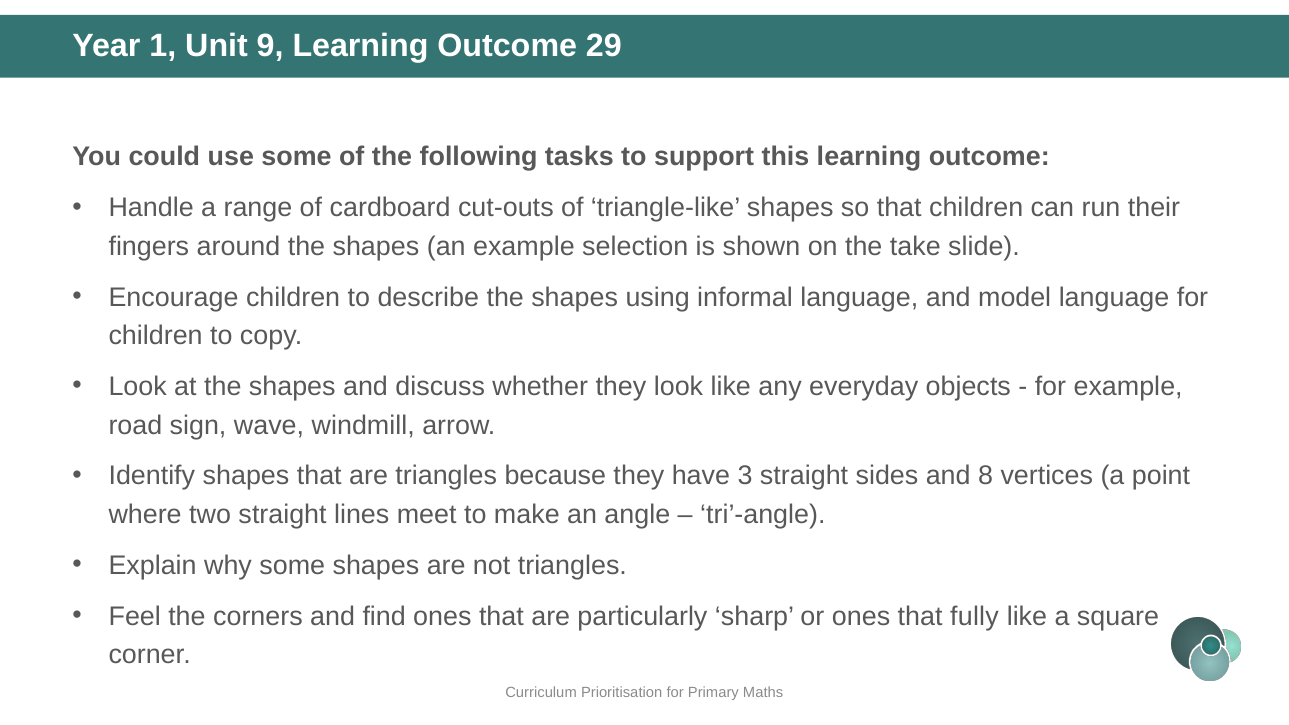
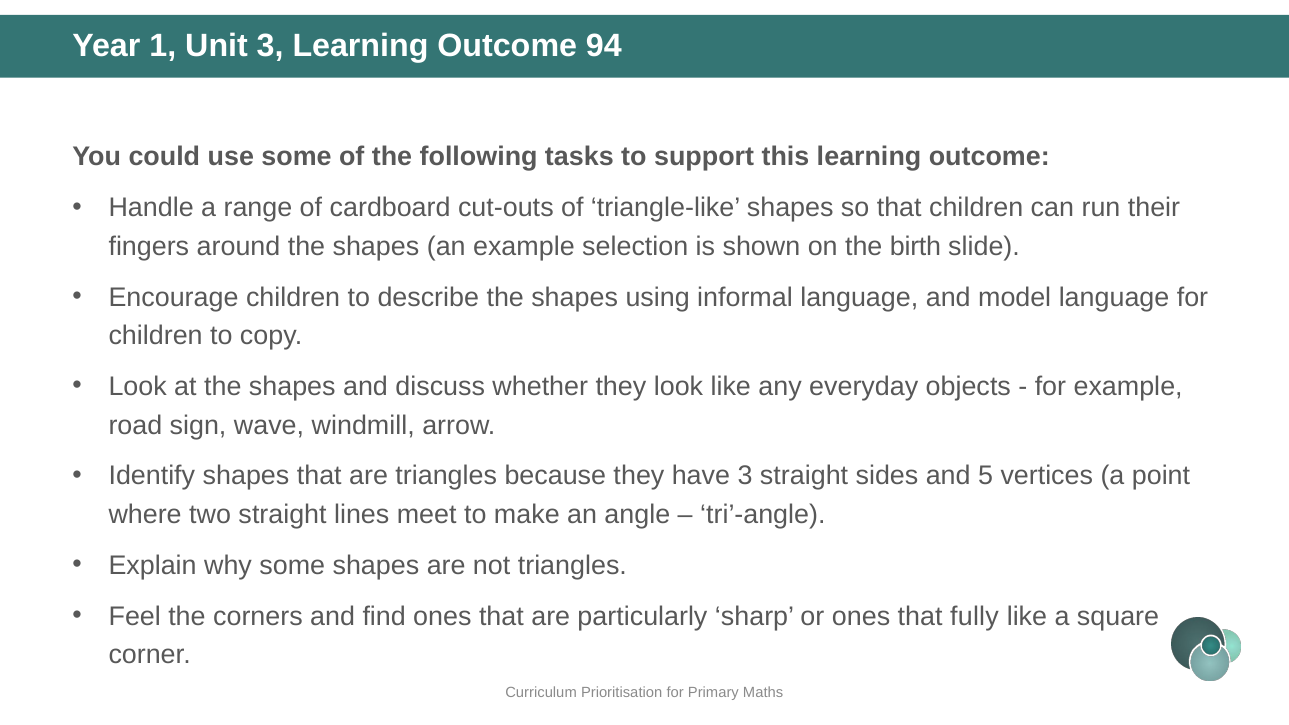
Unit 9: 9 -> 3
29: 29 -> 94
take: take -> birth
8: 8 -> 5
